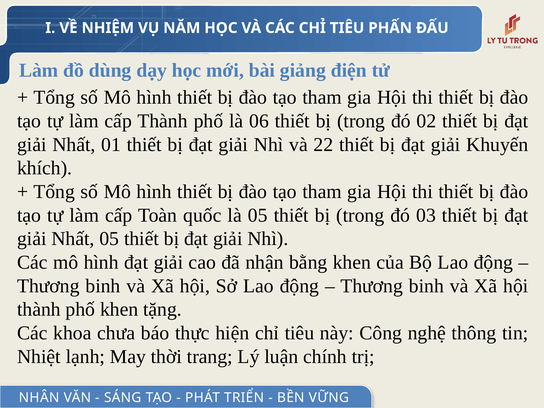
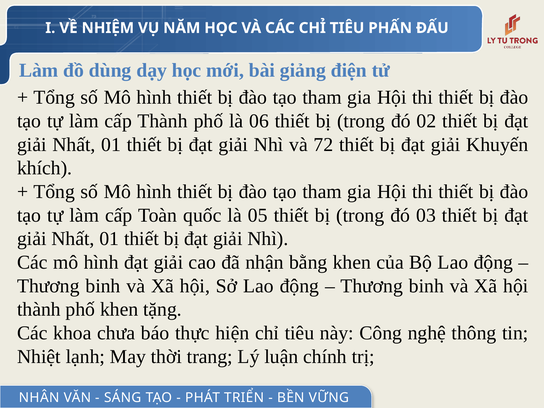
22: 22 -> 72
05 at (109, 239): 05 -> 01
